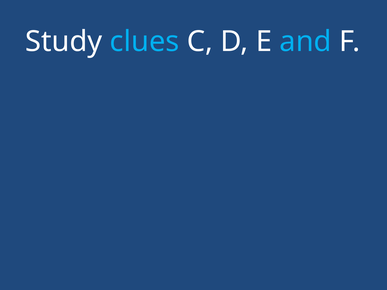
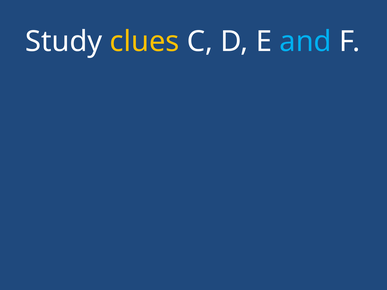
clues colour: light blue -> yellow
